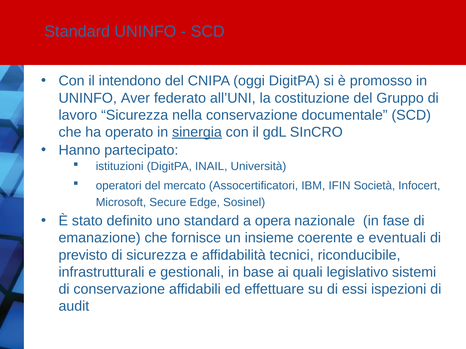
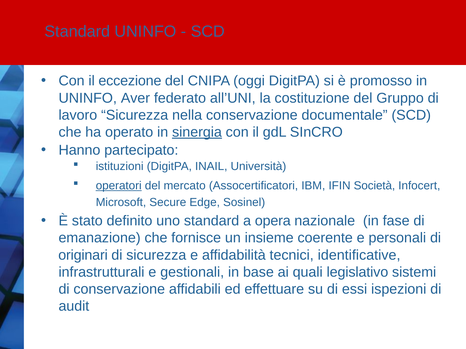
intendono: intendono -> eccezione
operatori underline: none -> present
eventuali: eventuali -> personali
previsto: previsto -> originari
riconducibile: riconducibile -> identificative
